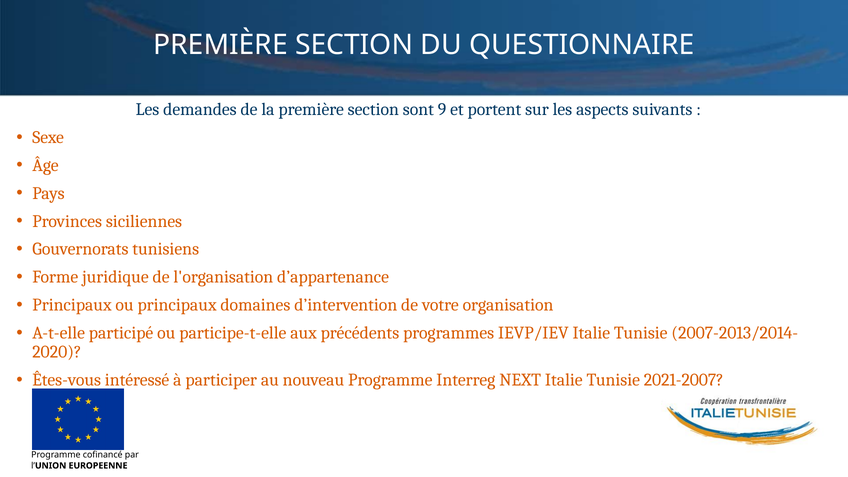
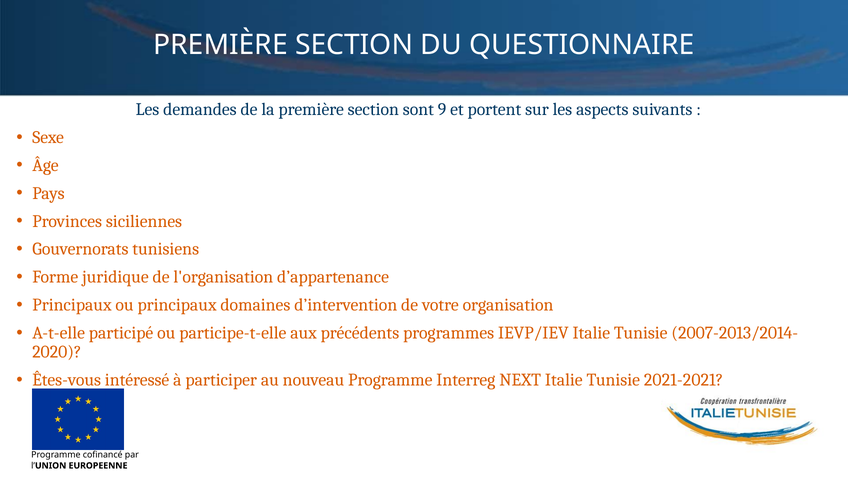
2021-2007: 2021-2007 -> 2021-2021
